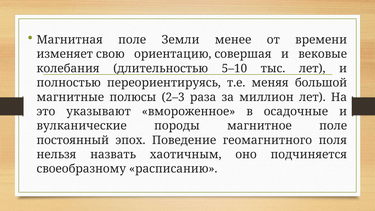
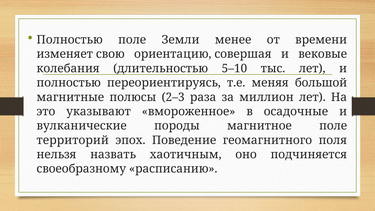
Магнитная at (70, 40): Магнитная -> Полностью
постоянный: постоянный -> территорий
